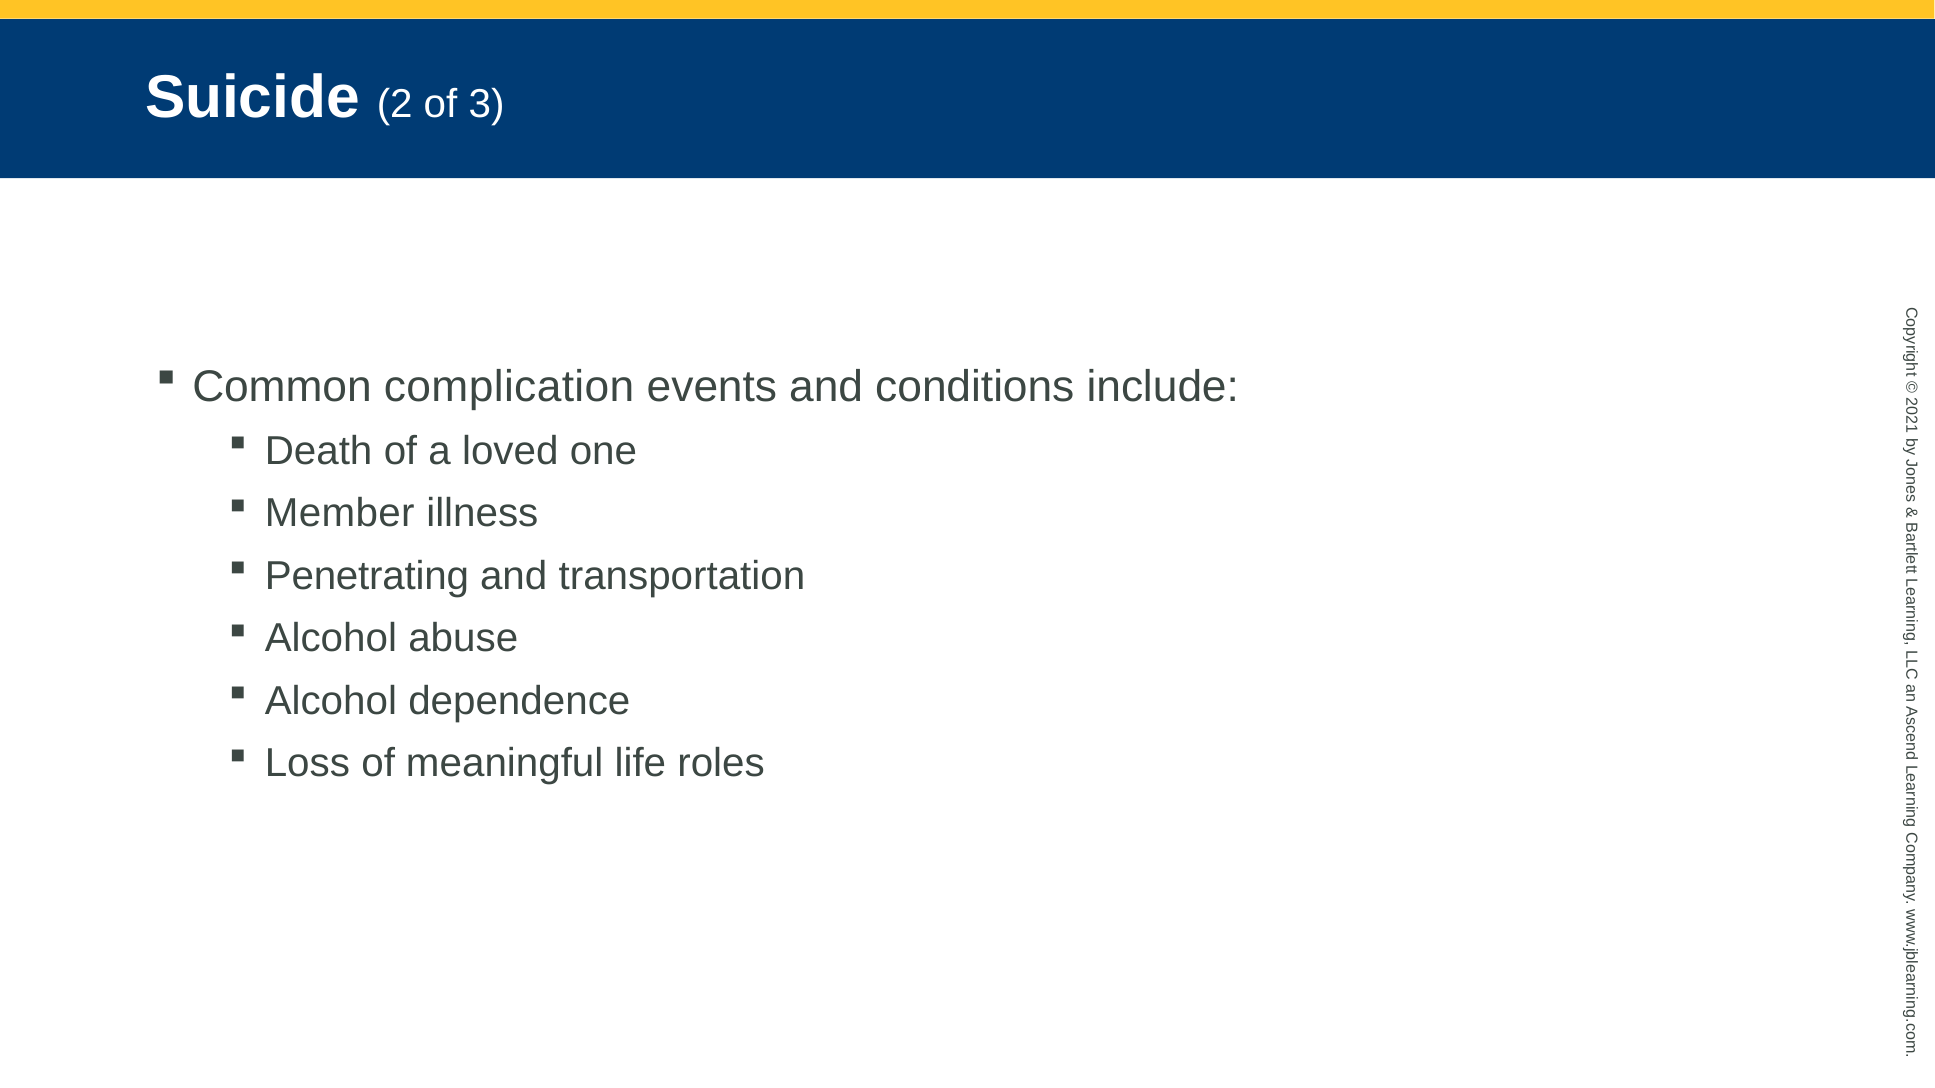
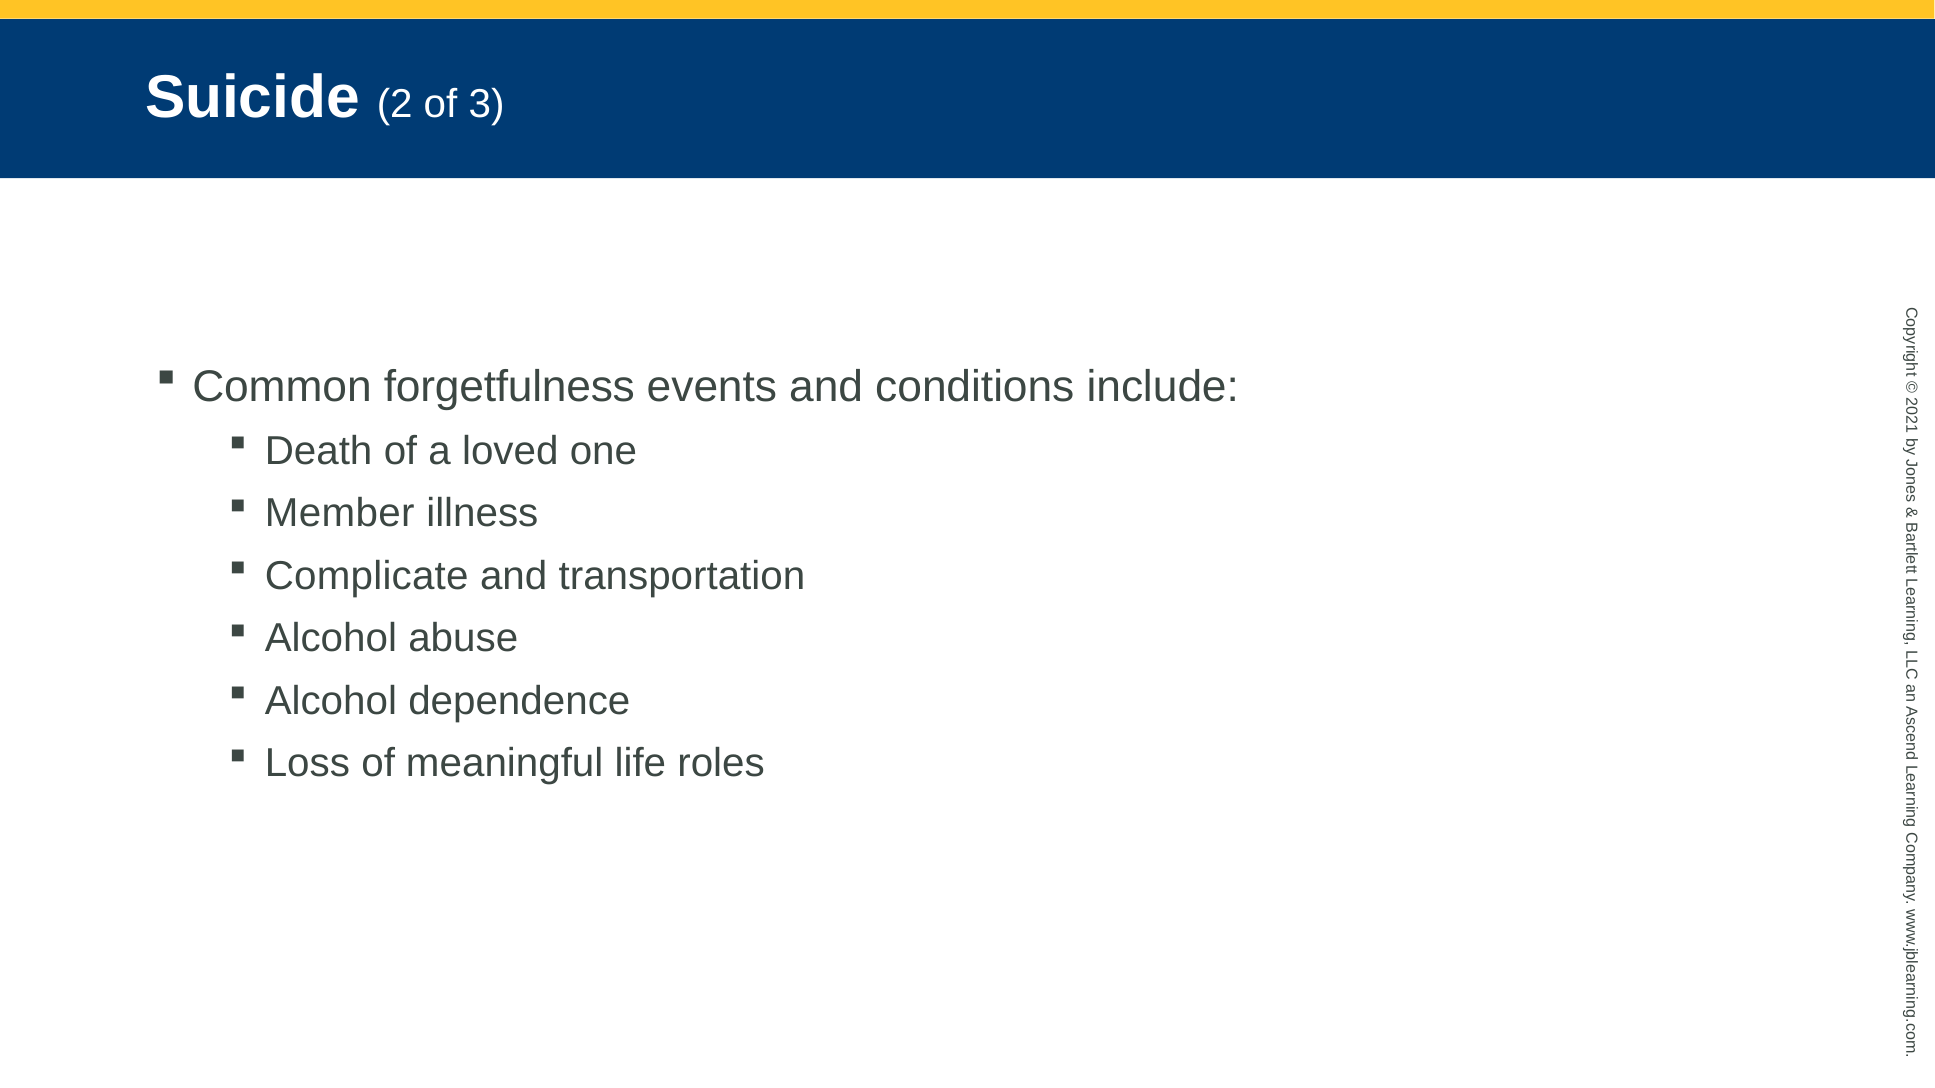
complication: complication -> forgetfulness
Penetrating: Penetrating -> Complicate
